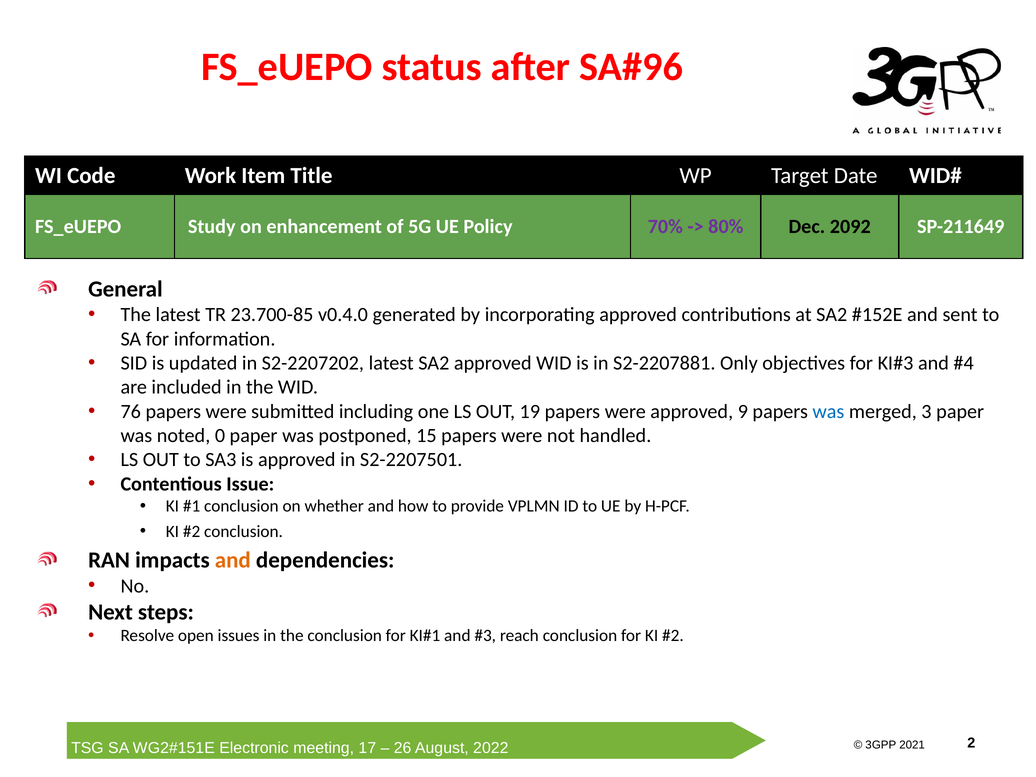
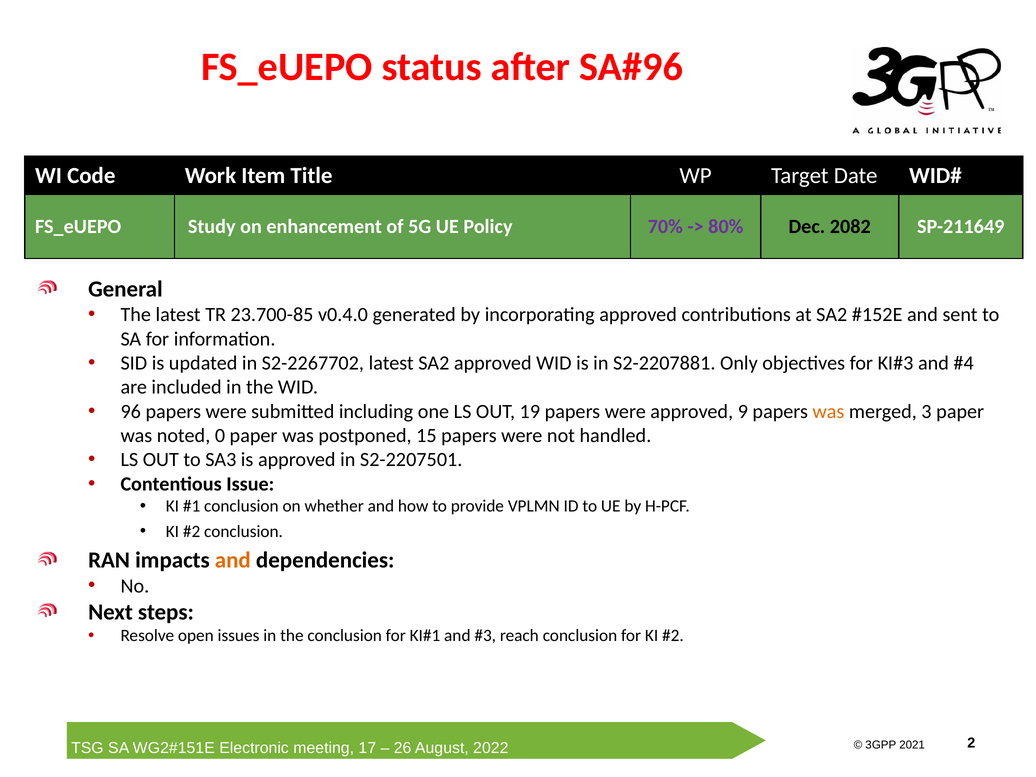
2092: 2092 -> 2082
S2-2207202: S2-2207202 -> S2-2267702
76: 76 -> 96
was at (828, 411) colour: blue -> orange
